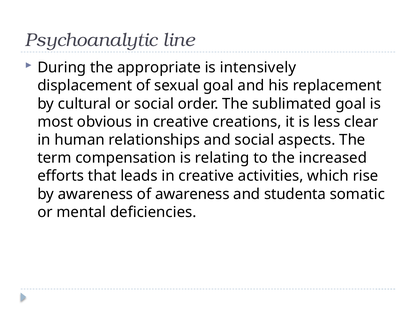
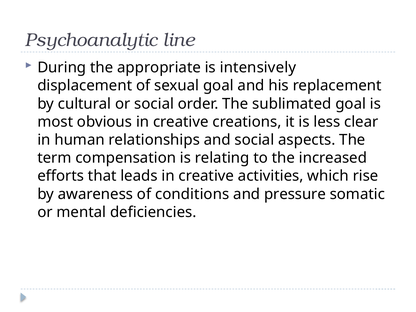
of awareness: awareness -> conditions
studenta: studenta -> pressure
